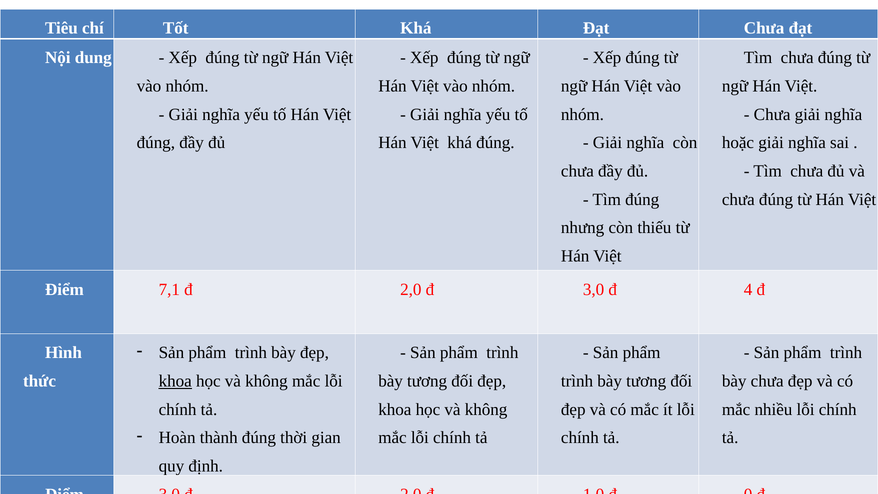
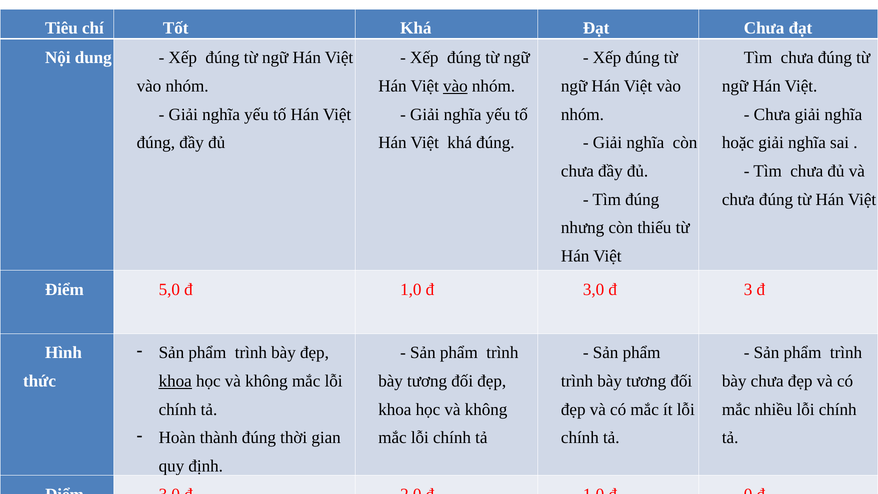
vào at (455, 86) underline: none -> present
7,1: 7,1 -> 5,0
2,0 at (411, 289): 2,0 -> 1,0
4: 4 -> 3
